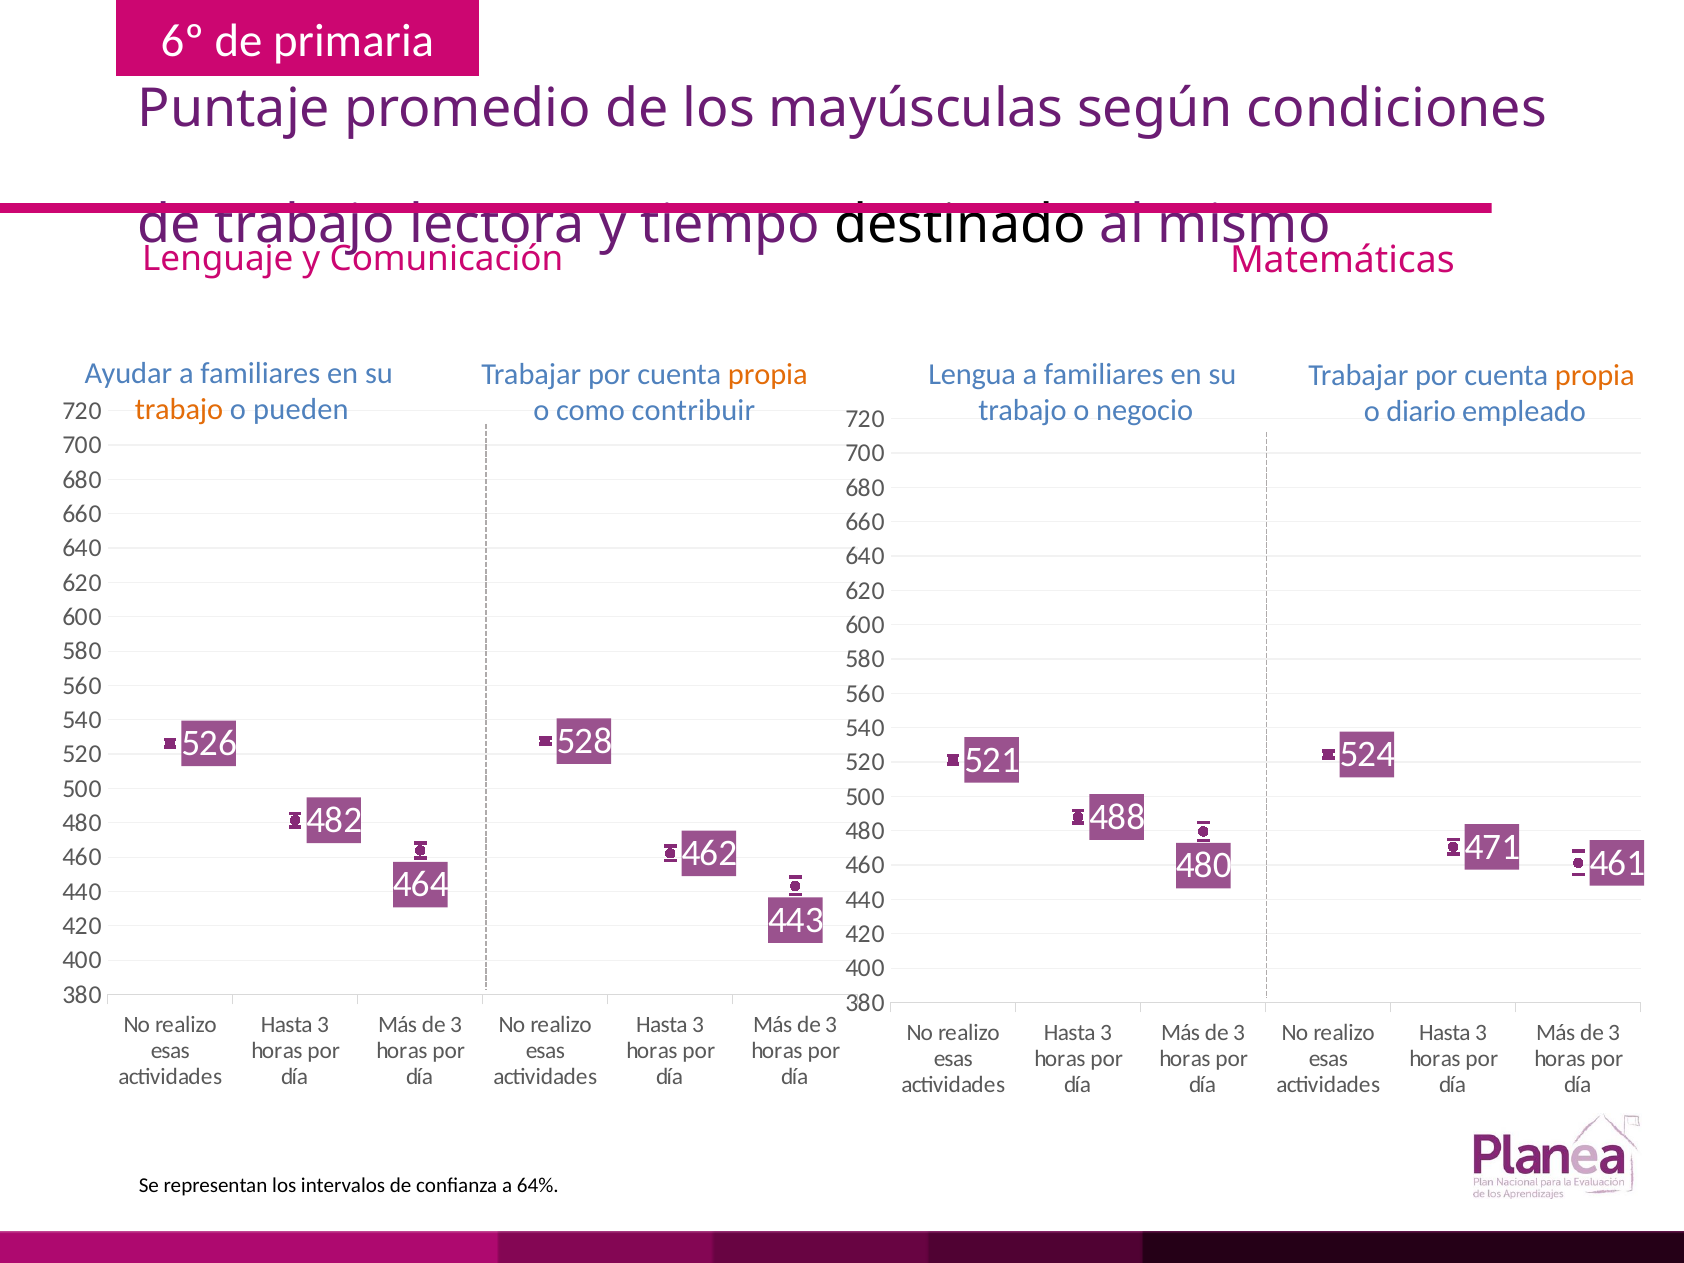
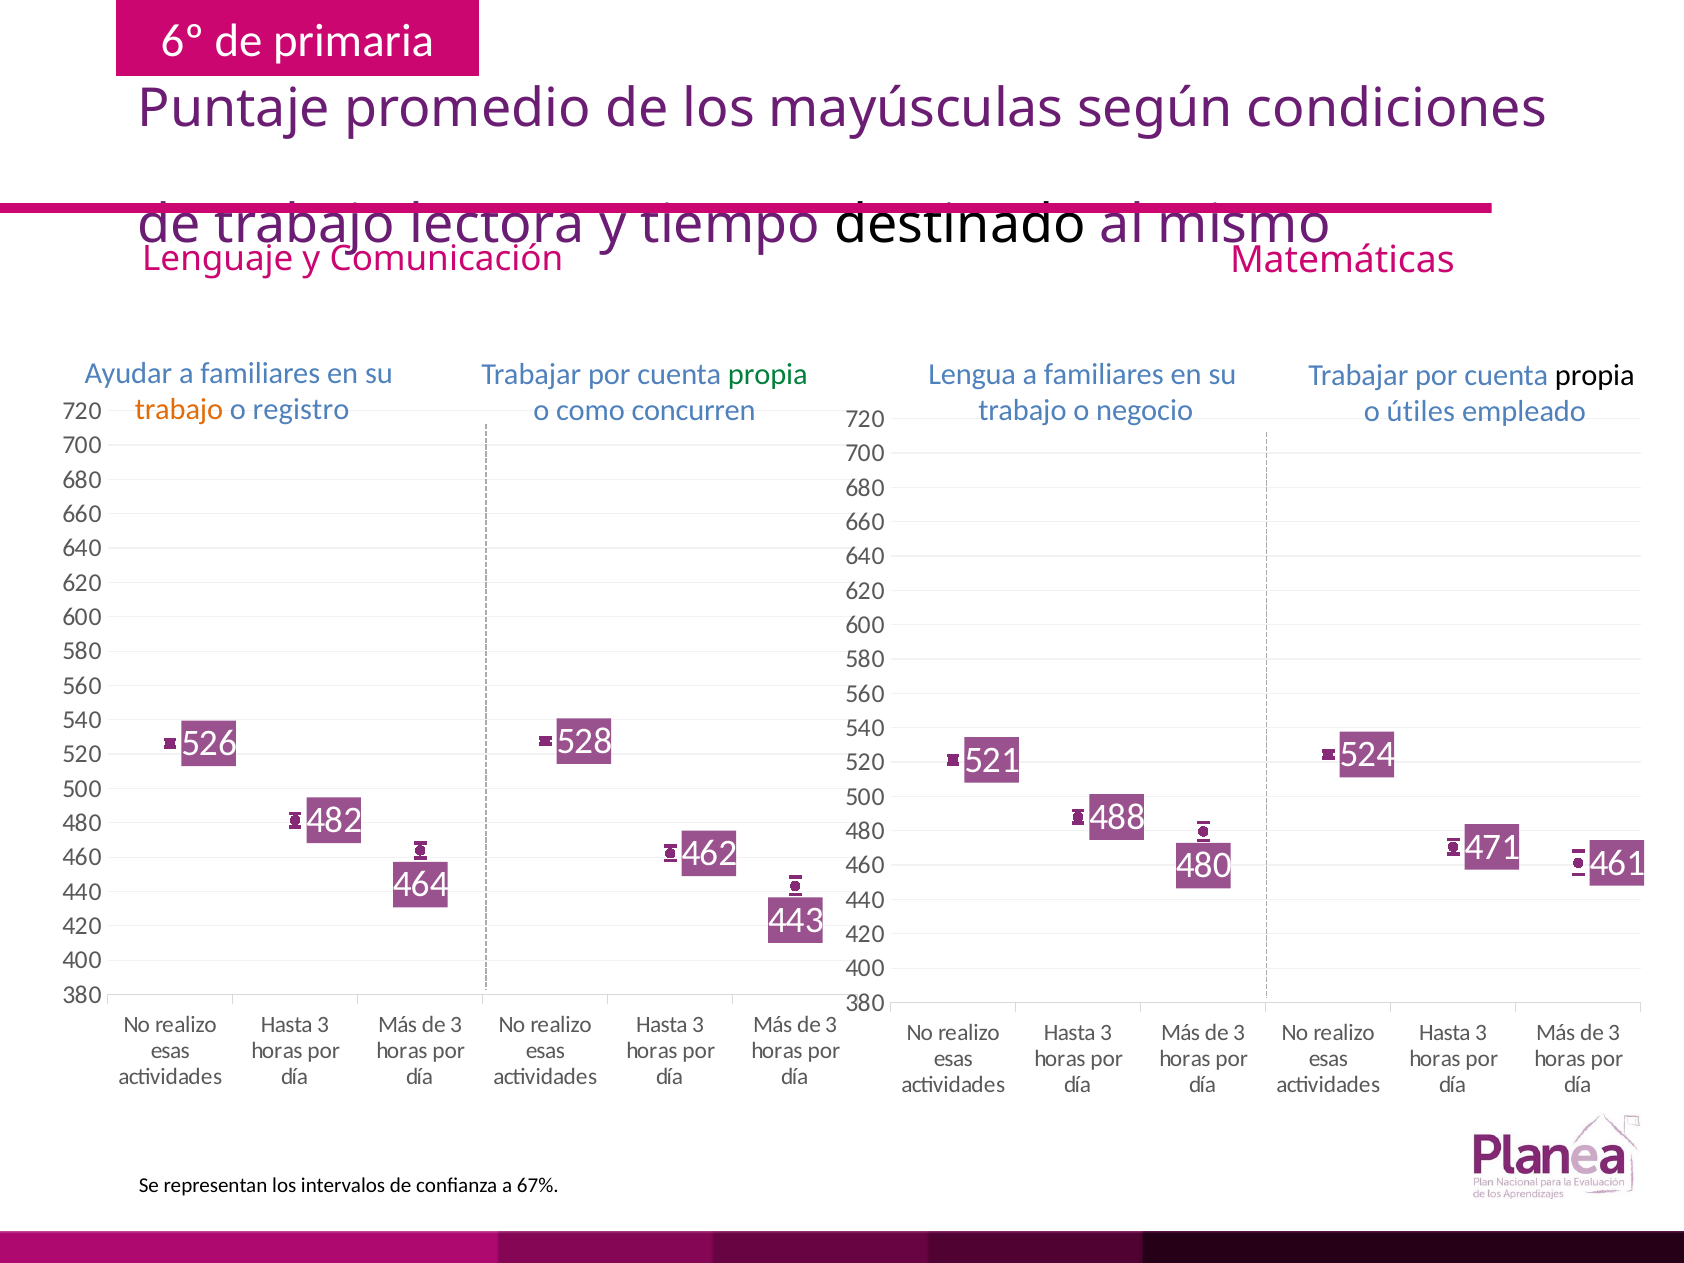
propia at (768, 374) colour: orange -> green
propia at (1595, 375) colour: orange -> black
pueden: pueden -> registro
contribuir: contribuir -> concurren
diario: diario -> útiles
64%: 64% -> 67%
